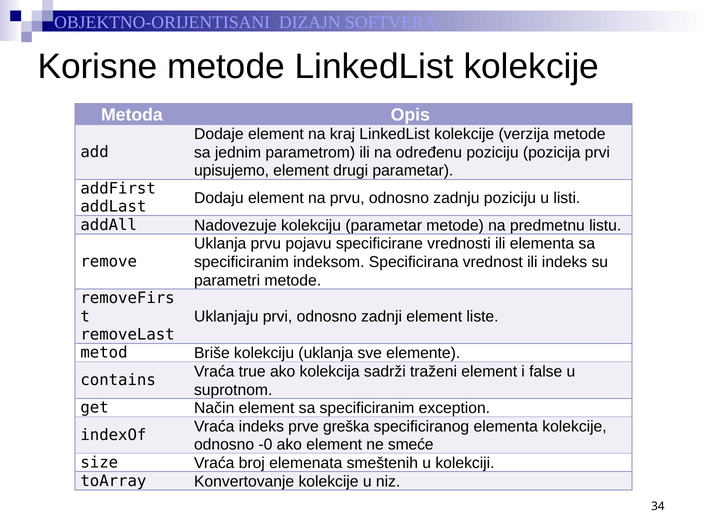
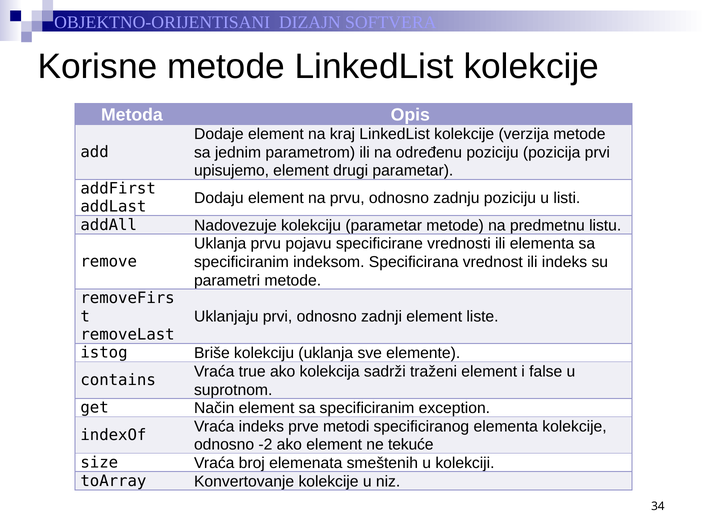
metod: metod -> istog
greška: greška -> metodi
-0: -0 -> -2
smeće: smeće -> tekuće
